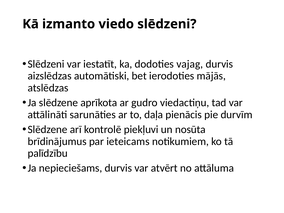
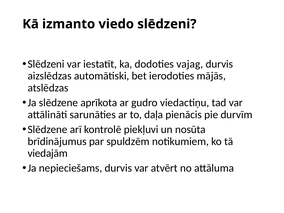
ieteicams: ieteicams -> spuldzēm
palīdzību: palīdzību -> viedajām
